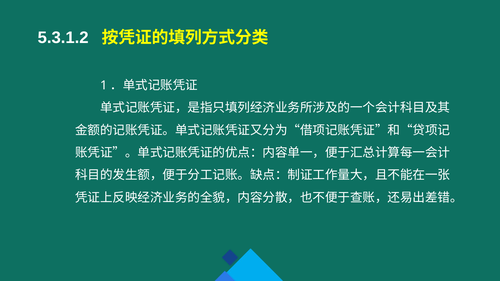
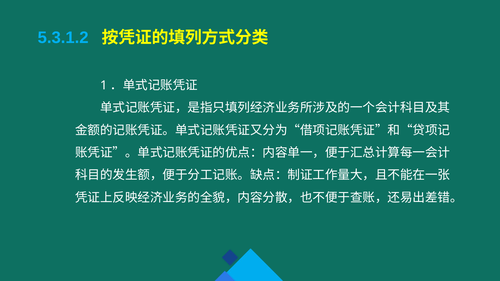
5.3.1.2 colour: white -> light blue
